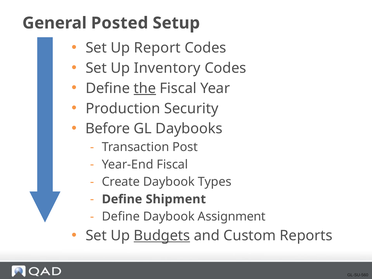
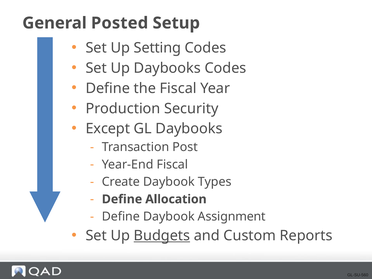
Report: Report -> Setting
Up Inventory: Inventory -> Daybooks
the underline: present -> none
Before: Before -> Except
Shipment: Shipment -> Allocation
